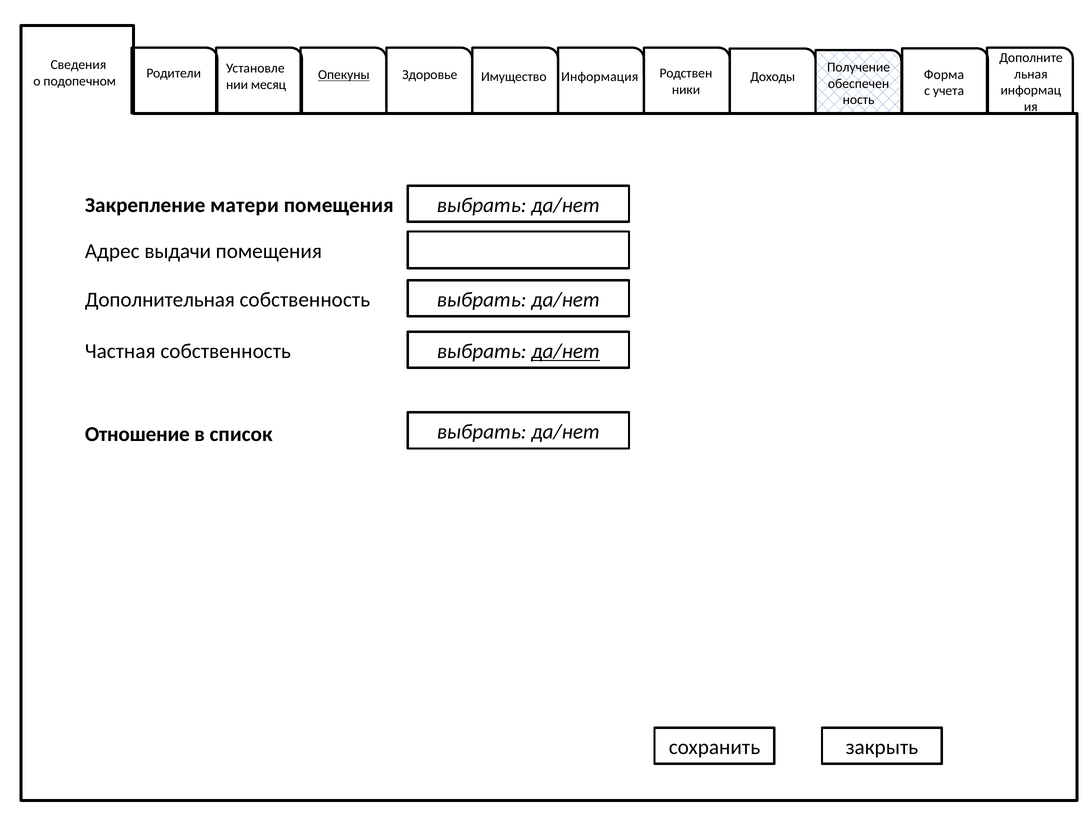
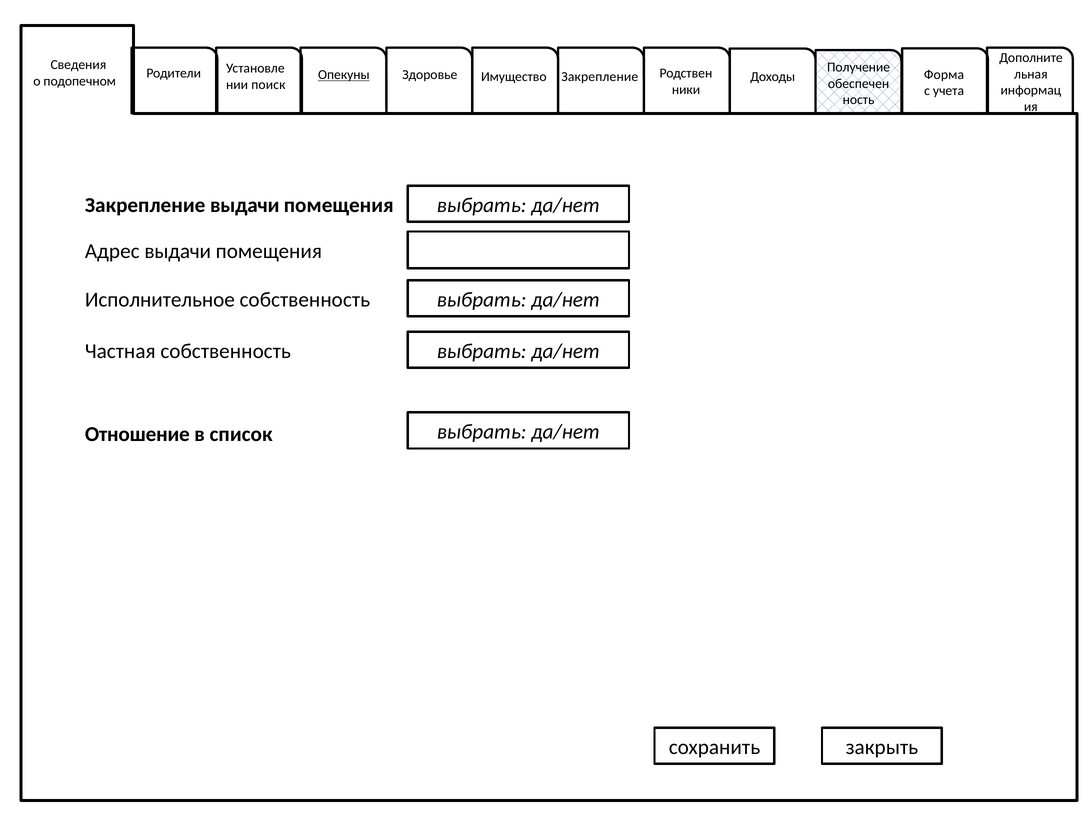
Имущество Информация: Информация -> Закрепление
месяц: месяц -> поиск
Закрепление матери: матери -> выдачи
Дополнительная: Дополнительная -> Исполнительное
да/нет at (566, 351) underline: present -> none
